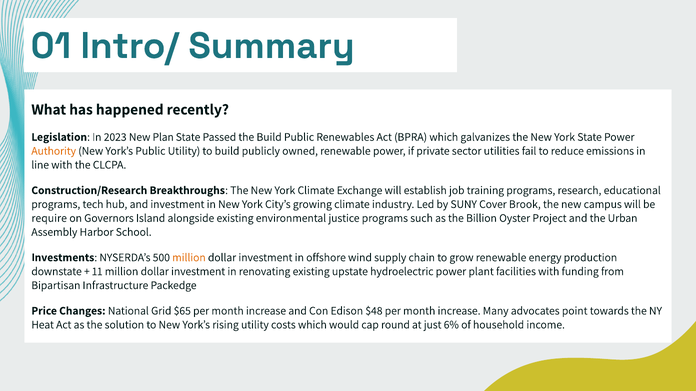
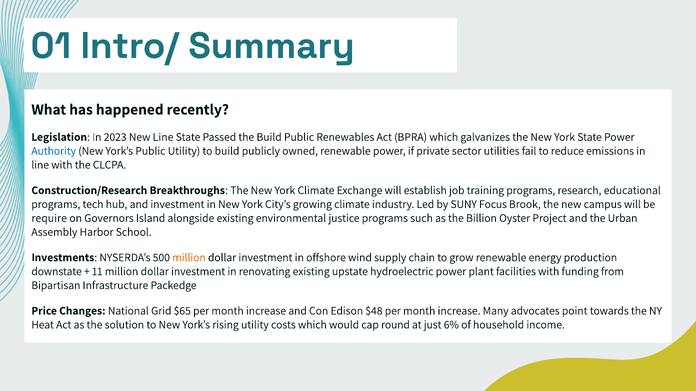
New Plan: Plan -> Line
Authority colour: orange -> blue
Cover: Cover -> Focus
